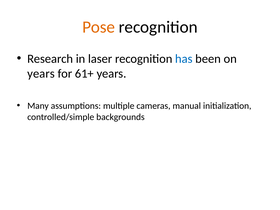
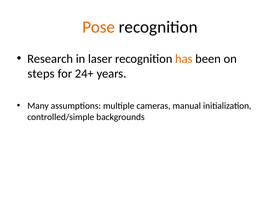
has colour: blue -> orange
years at (41, 74): years -> steps
61+: 61+ -> 24+
